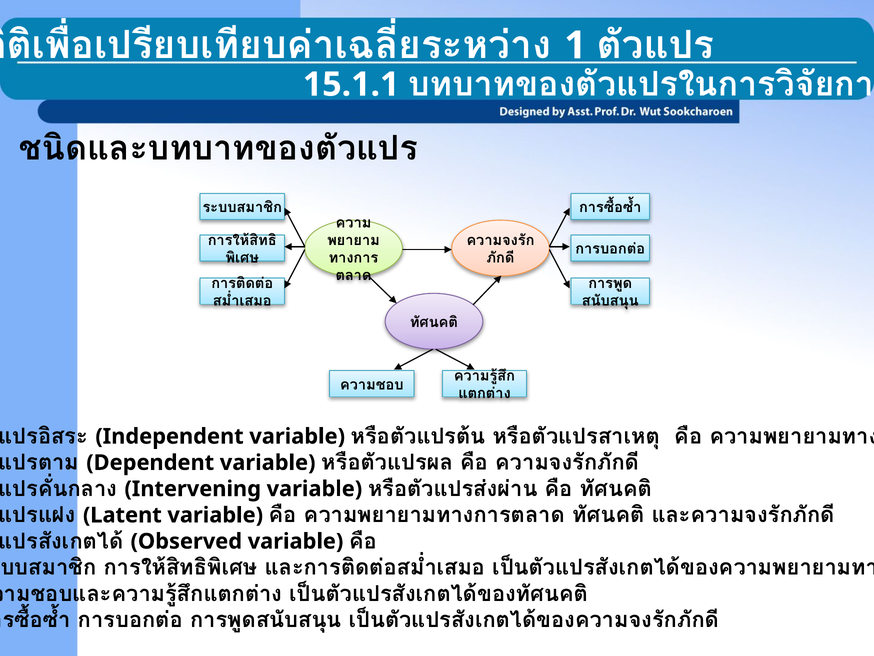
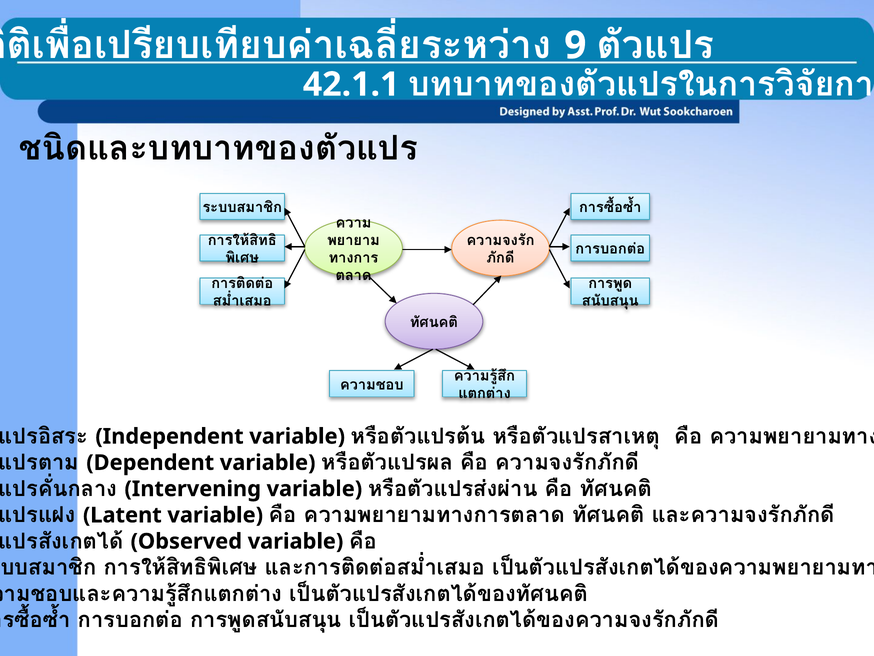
1 at (575, 45): 1 -> 9
15.1.1: 15.1.1 -> 42.1.1
